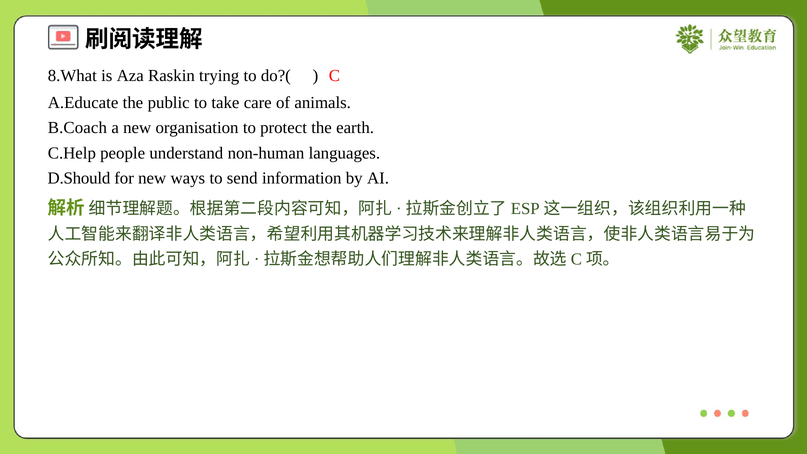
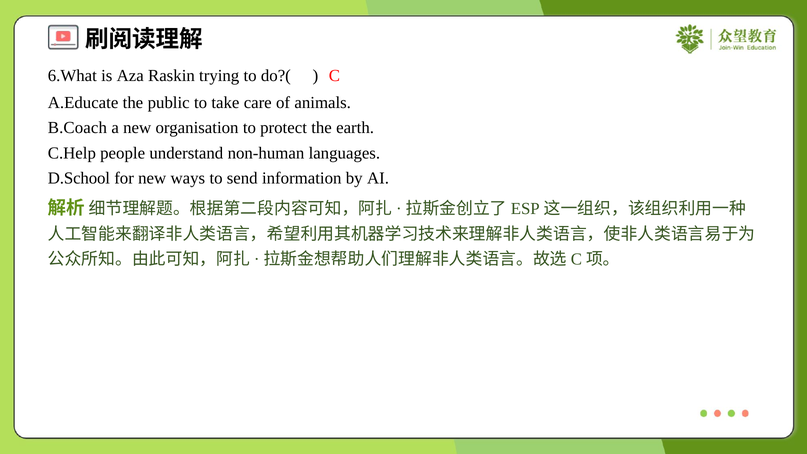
8.What: 8.What -> 6.What
D.Should: D.Should -> D.School
